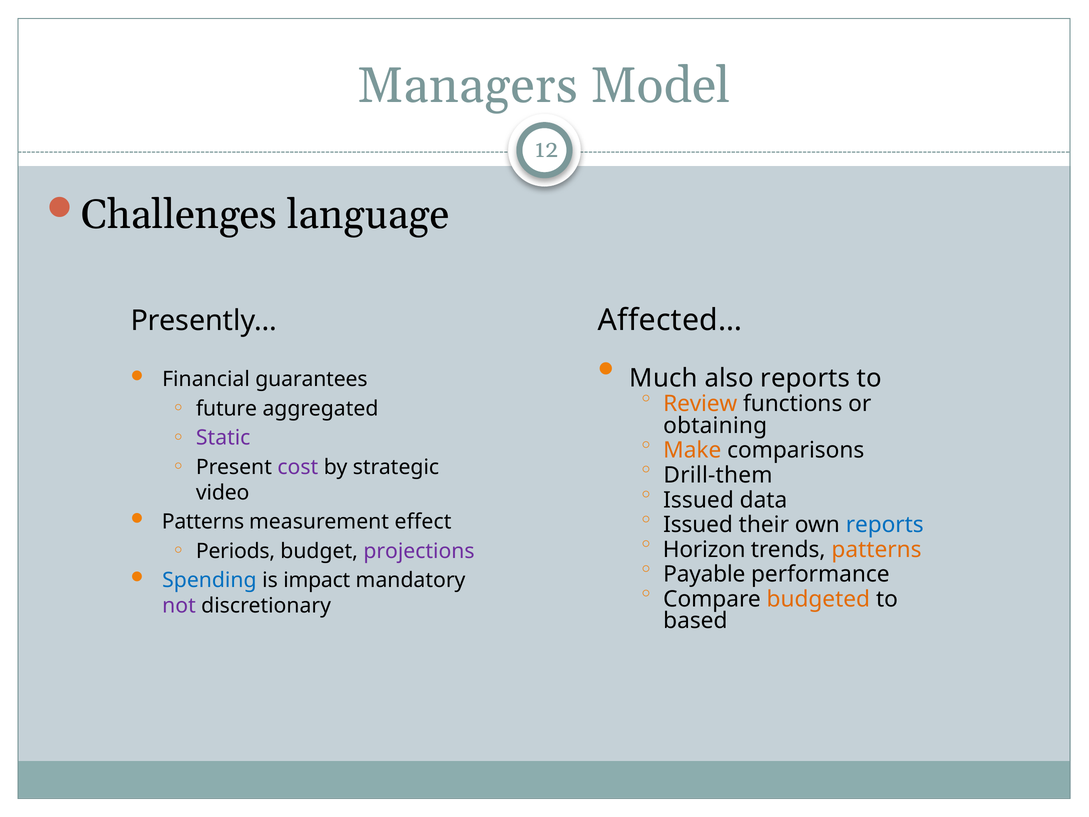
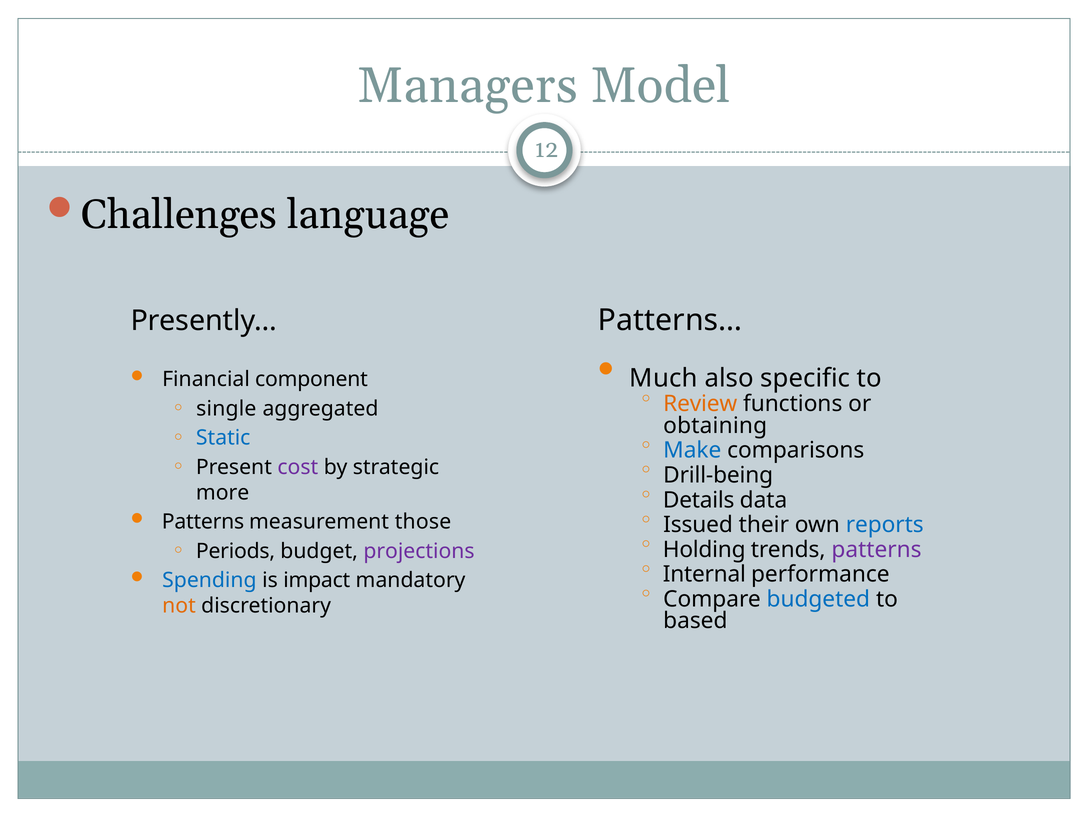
Affected…: Affected… -> Patterns…
also reports: reports -> specific
guarantees: guarantees -> component
future: future -> single
Static colour: purple -> blue
Make colour: orange -> blue
Drill-them: Drill-them -> Drill-being
Issued at (699, 500): Issued -> Details
video: video -> more
effect: effect -> those
Horizon: Horizon -> Holding
patterns at (876, 549) colour: orange -> purple
Payable: Payable -> Internal
budgeted colour: orange -> blue
not colour: purple -> orange
